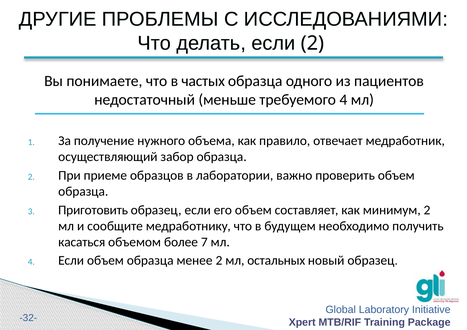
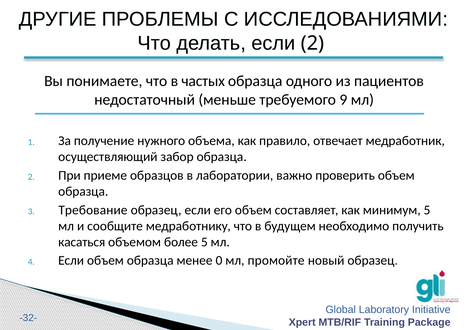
требуемого 4: 4 -> 9
Приготовить: Приготовить -> Требование
минимум 2: 2 -> 5
более 7: 7 -> 5
менее 2: 2 -> 0
остальных: остальных -> промойте
